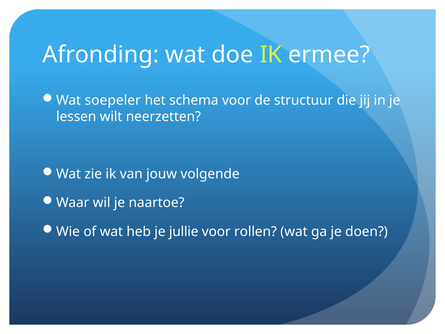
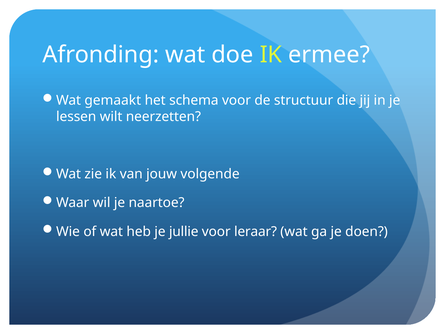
soepeler: soepeler -> gemaakt
rollen: rollen -> leraar
